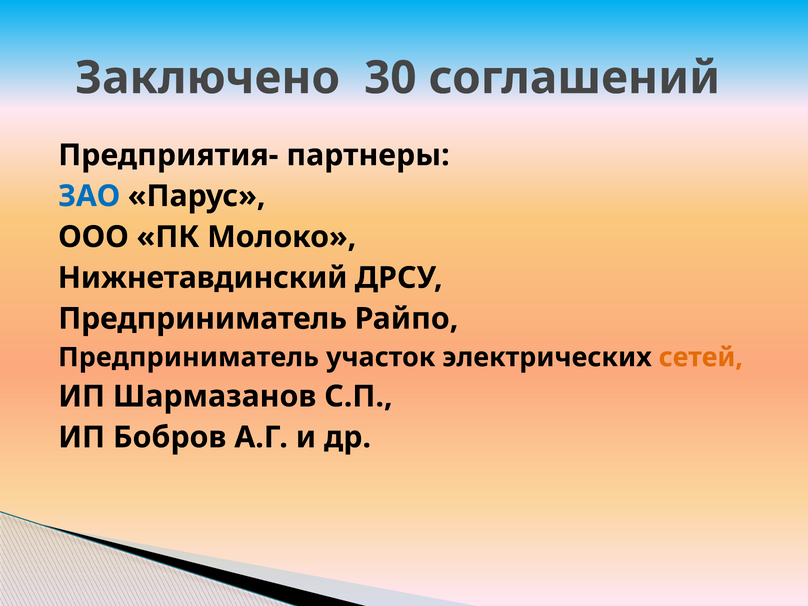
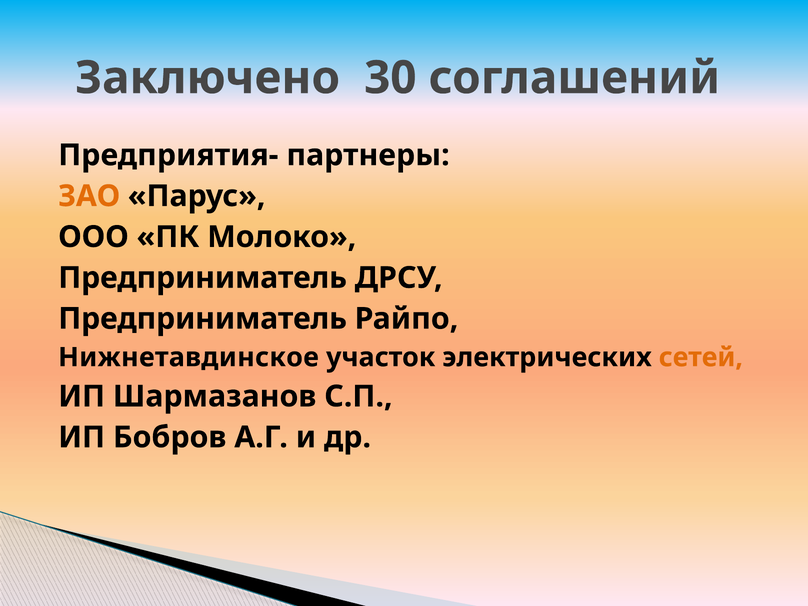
ЗАО colour: blue -> orange
Нижнетавдинский at (203, 278): Нижнетавдинский -> Предприниматель
Предприниматель at (189, 357): Предприниматель -> Нижнетавдинское
